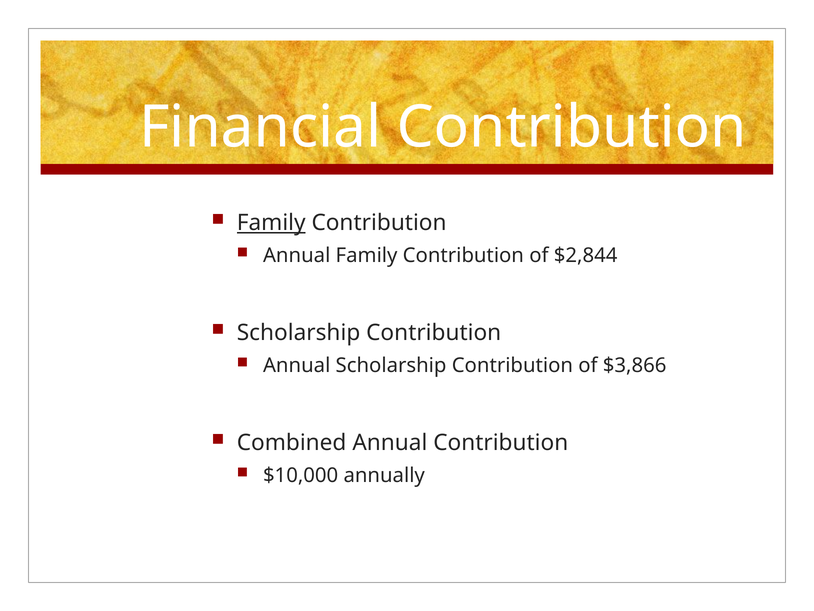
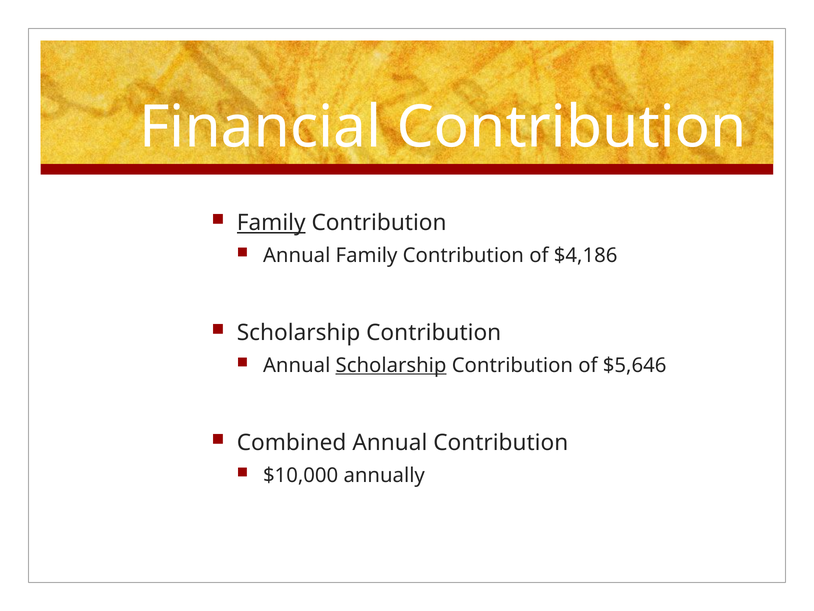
$2,844: $2,844 -> $4,186
Scholarship at (391, 365) underline: none -> present
$3,866: $3,866 -> $5,646
